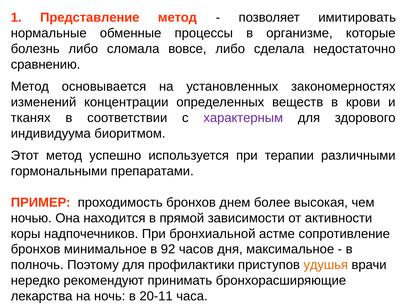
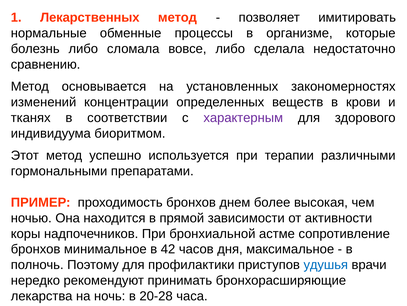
Представление: Представление -> Лекарственных
92: 92 -> 42
удушья colour: orange -> blue
20-11: 20-11 -> 20-28
